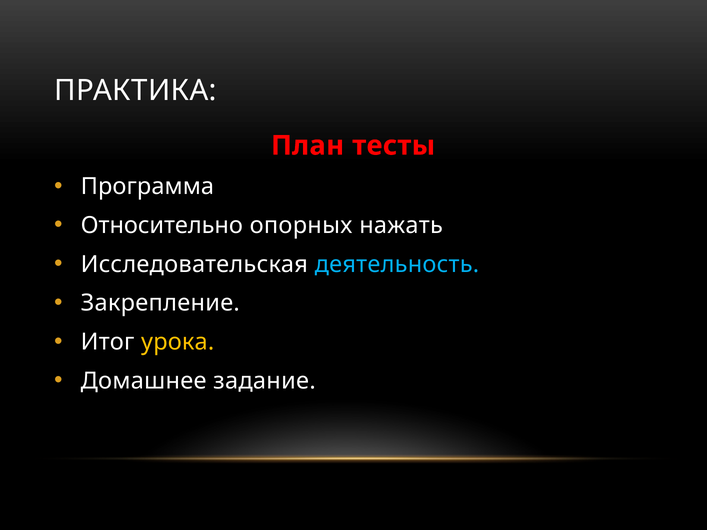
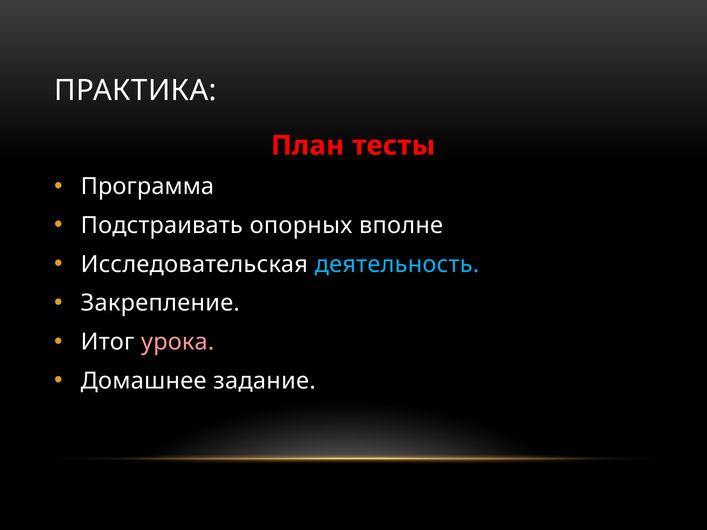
Относительно: Относительно -> Подстраивать
нажать: нажать -> вполне
урока colour: yellow -> pink
